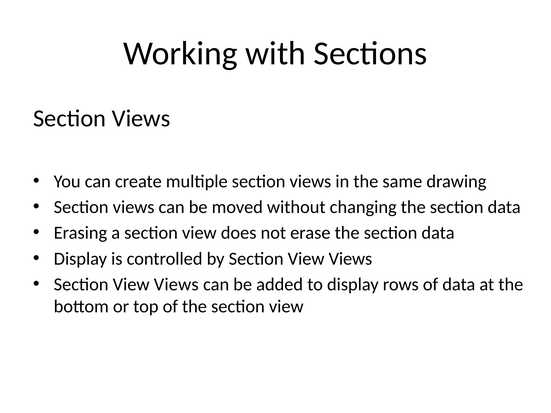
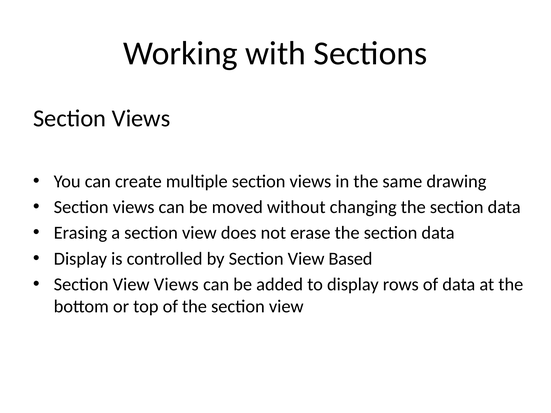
by Section View Views: Views -> Based
